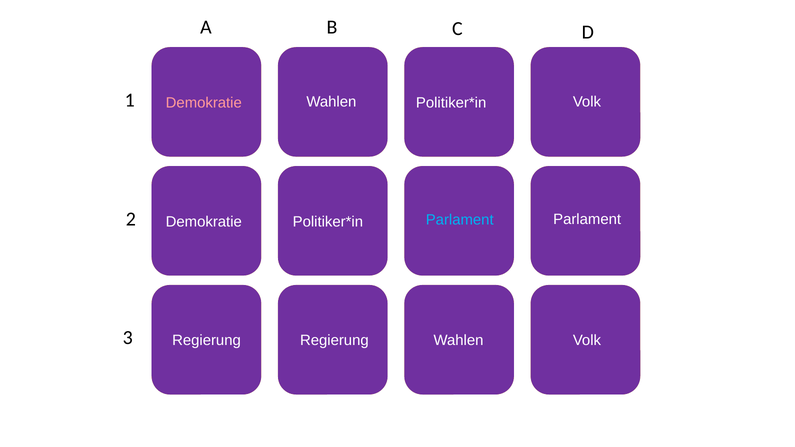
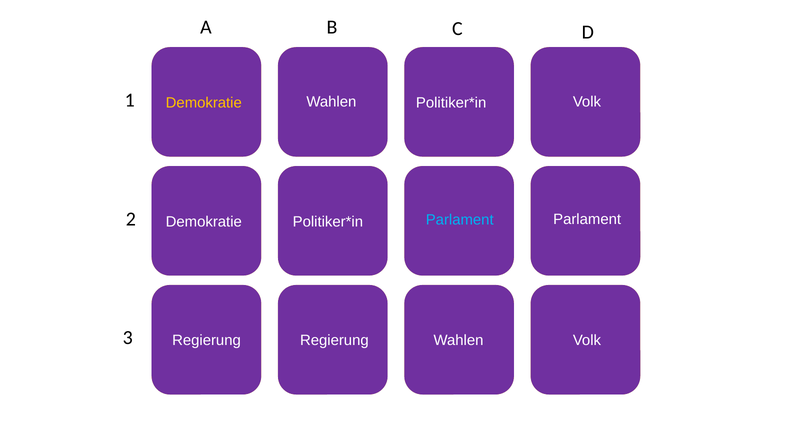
Demokratie at (204, 103) colour: pink -> yellow
